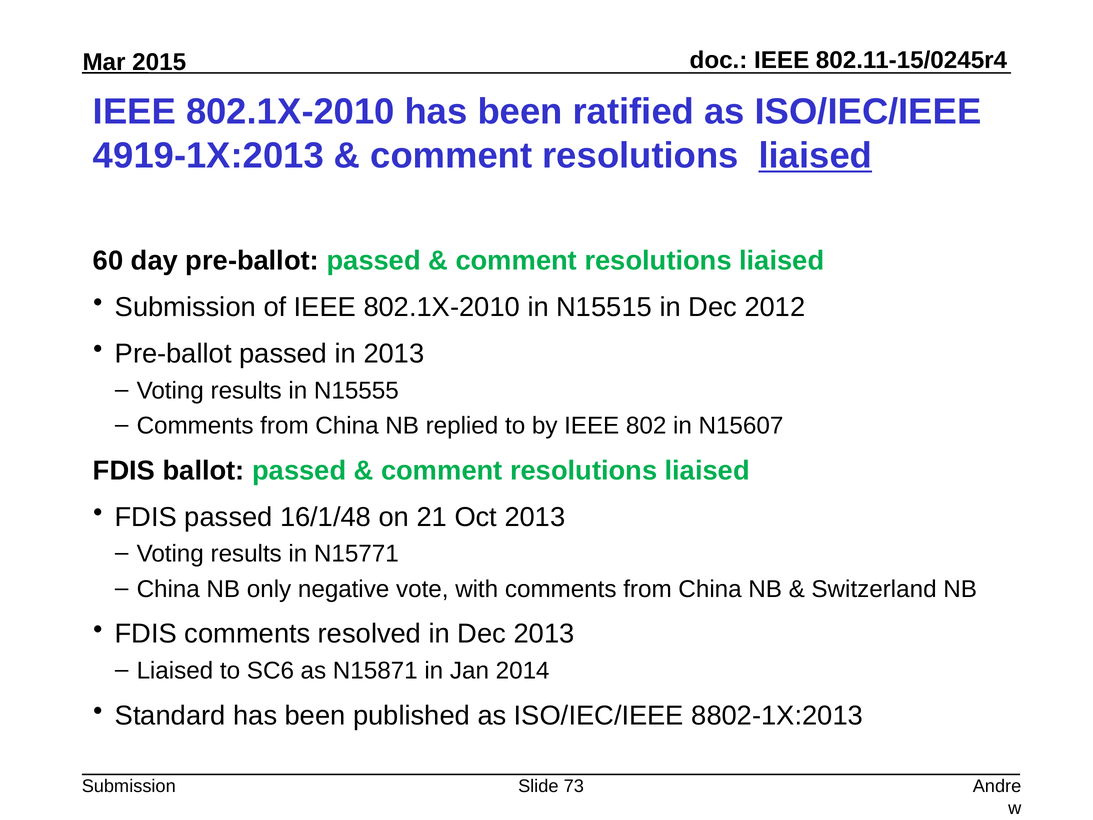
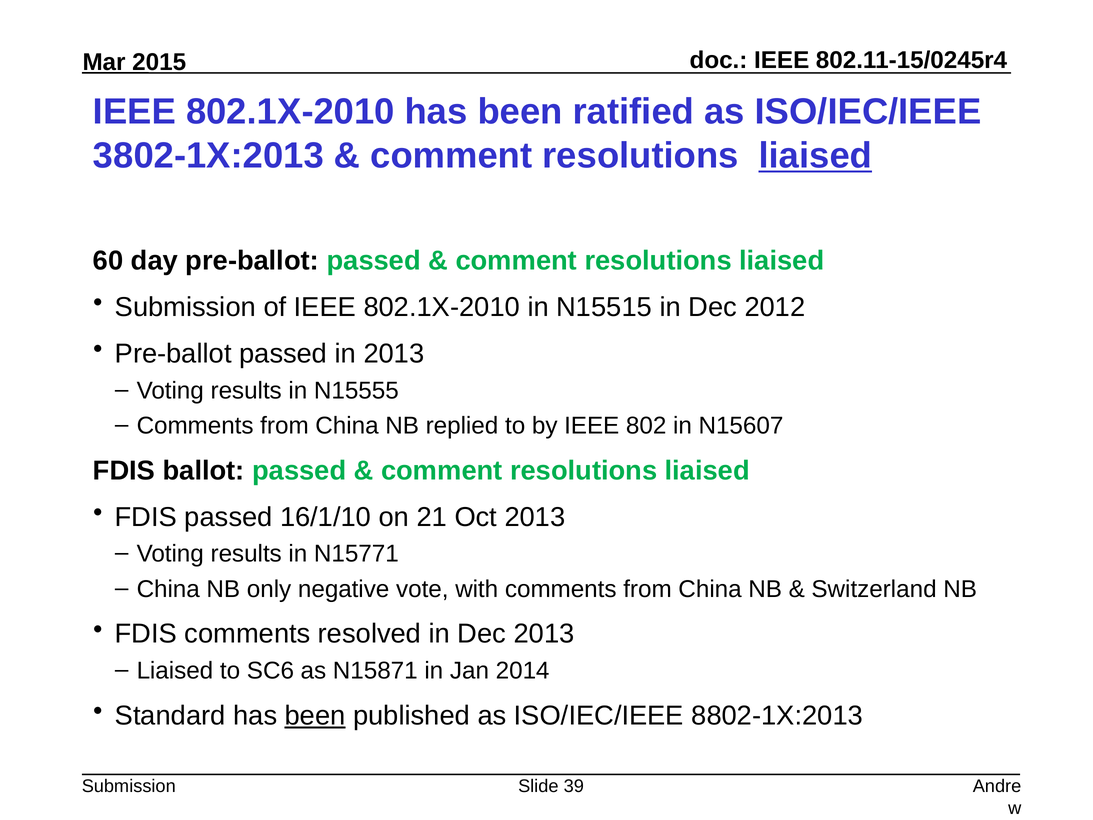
4919-1X:2013: 4919-1X:2013 -> 3802-1X:2013
16/1/48: 16/1/48 -> 16/1/10
been at (315, 715) underline: none -> present
73: 73 -> 39
